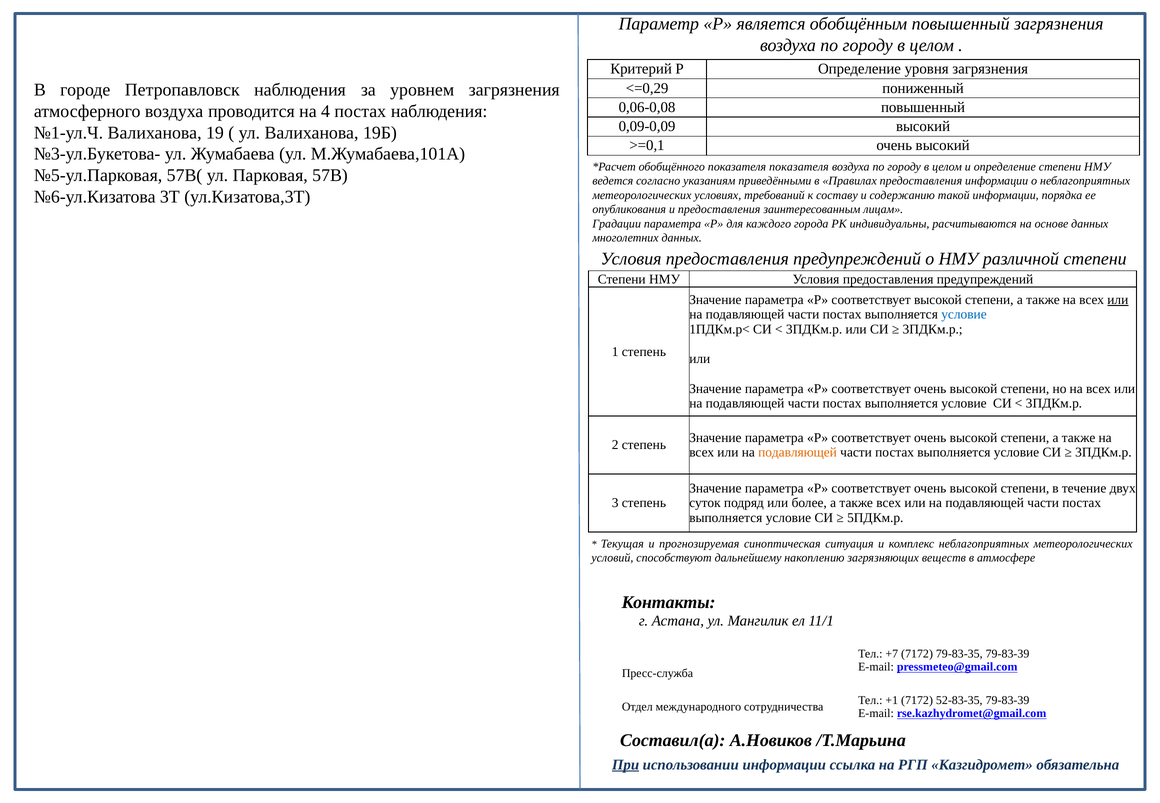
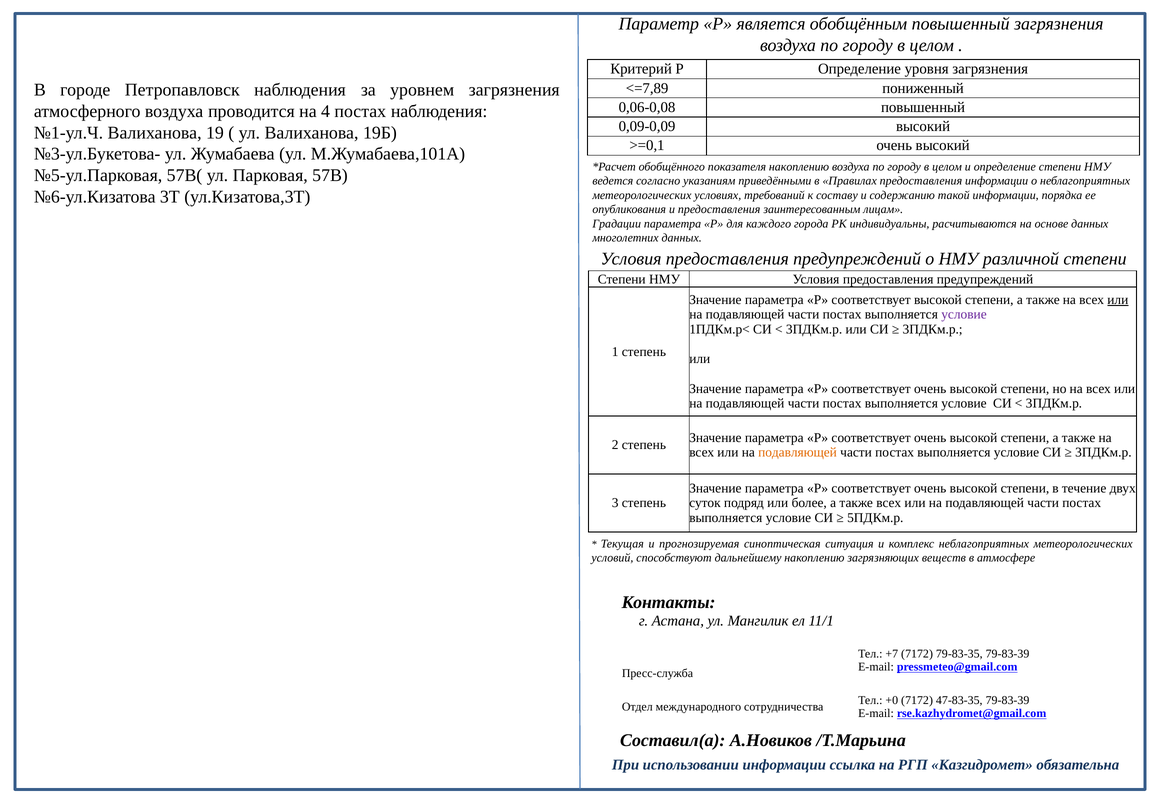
<=0,29: <=0,29 -> <=7,89
показателя показателя: показателя -> накоплению
условие at (964, 315) colour: blue -> purple
+1: +1 -> +0
52-83-35: 52-83-35 -> 47-83-35
При underline: present -> none
